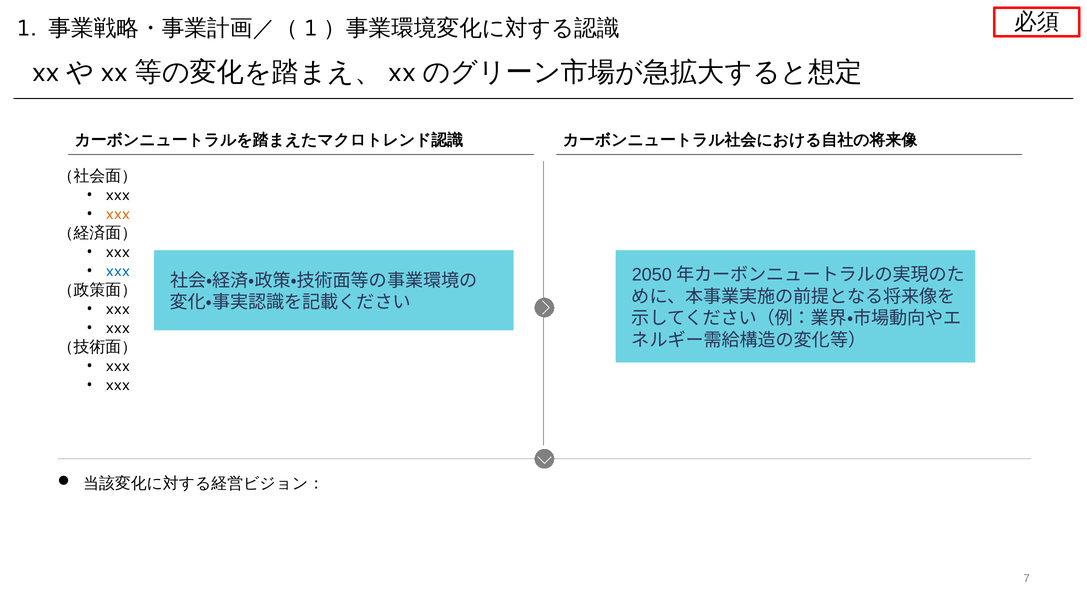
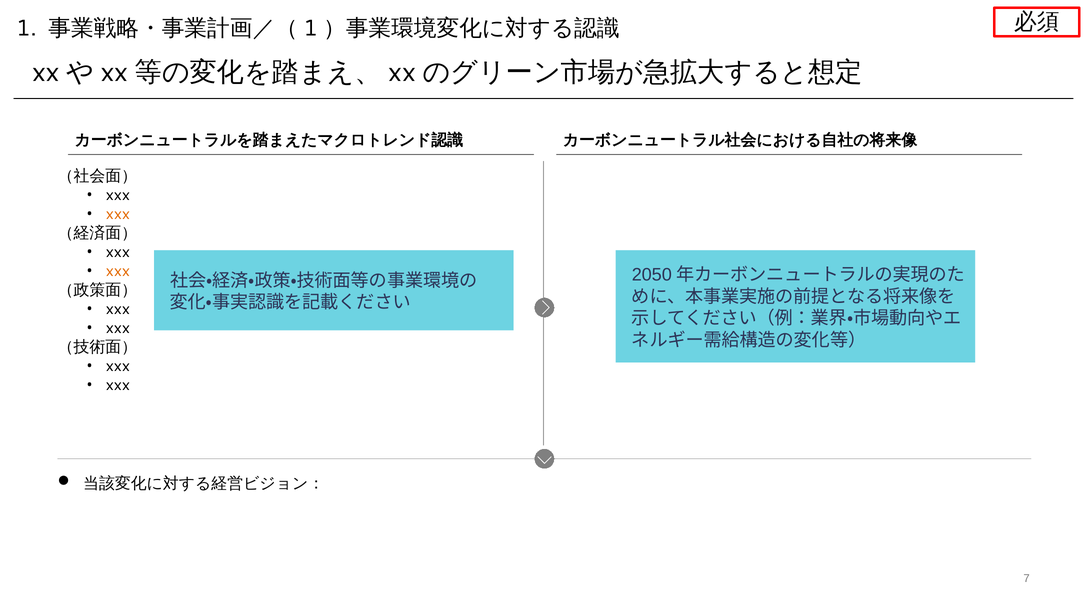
xxx at (118, 271) colour: blue -> orange
